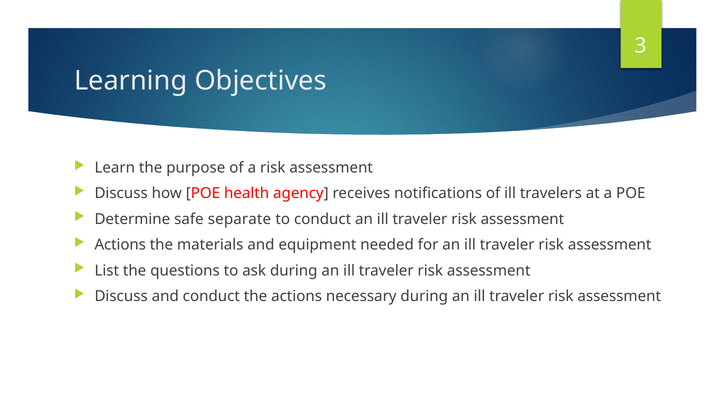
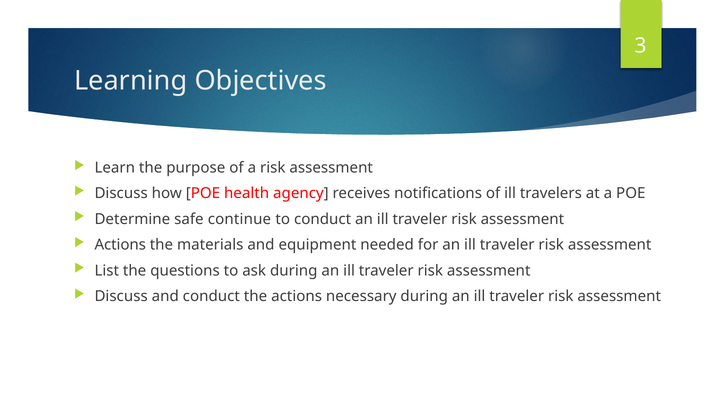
separate: separate -> continue
